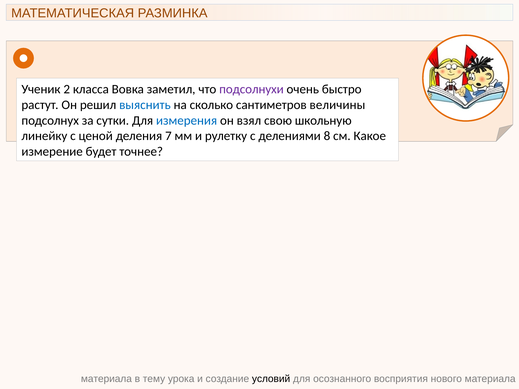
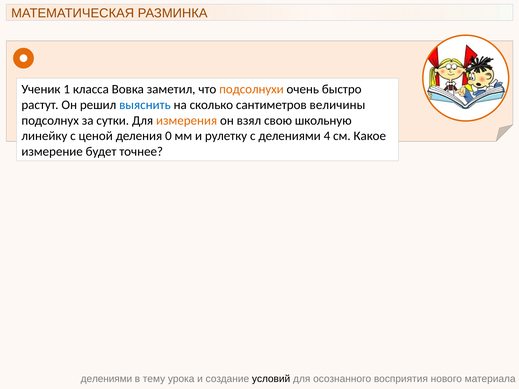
2: 2 -> 1
подсолнухи colour: purple -> orange
измерения colour: blue -> orange
7: 7 -> 0
8: 8 -> 4
материала at (106, 379): материала -> делениями
